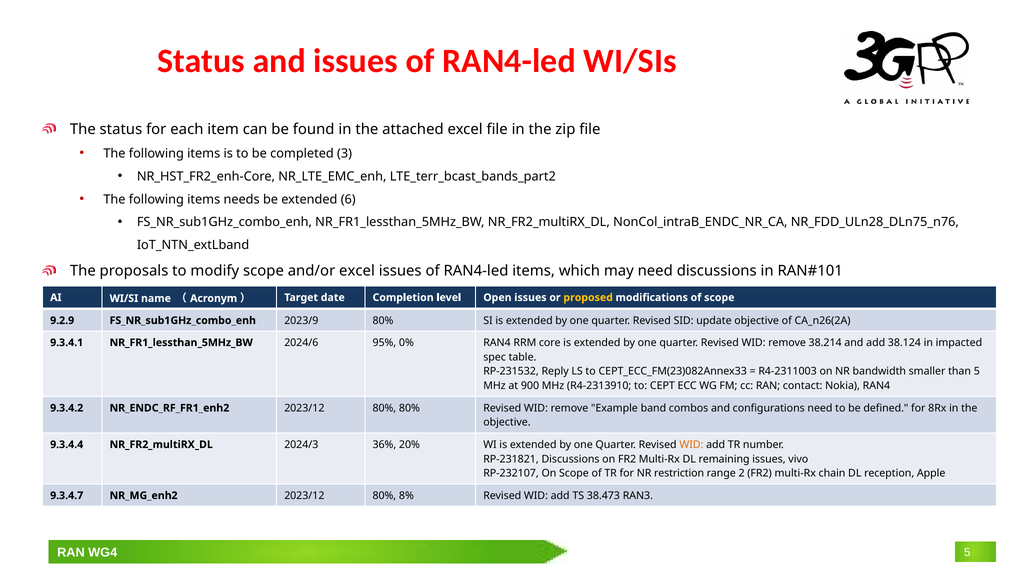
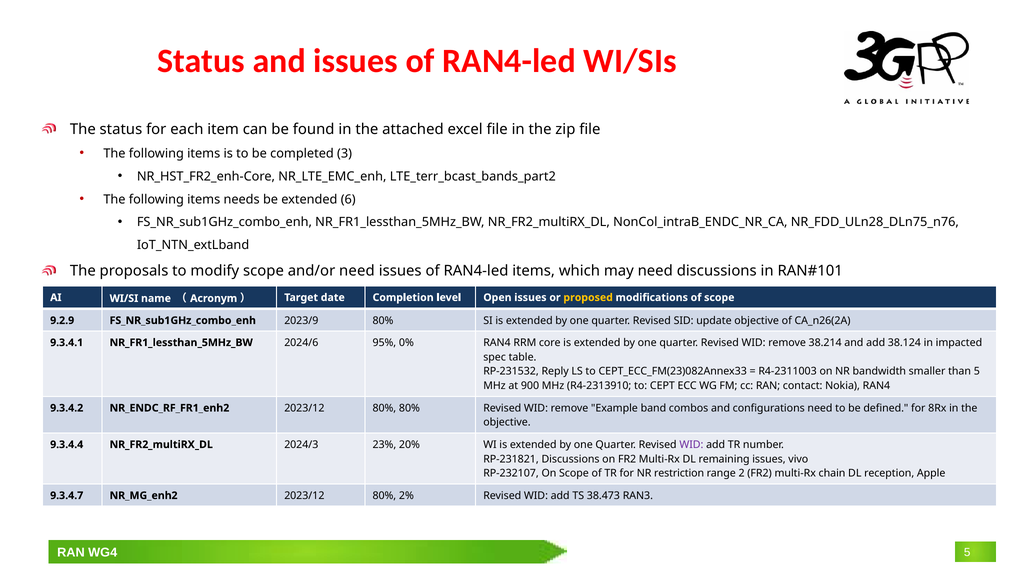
and/or excel: excel -> need
36%: 36% -> 23%
WID at (691, 444) colour: orange -> purple
8%: 8% -> 2%
